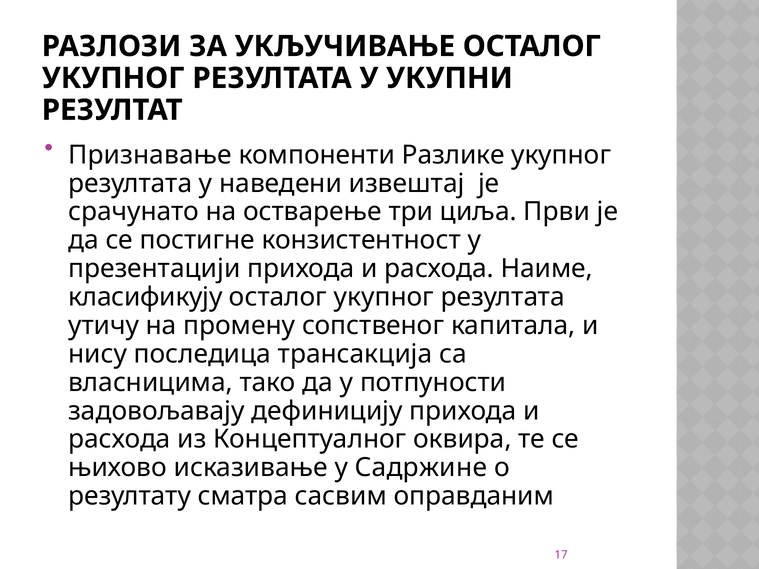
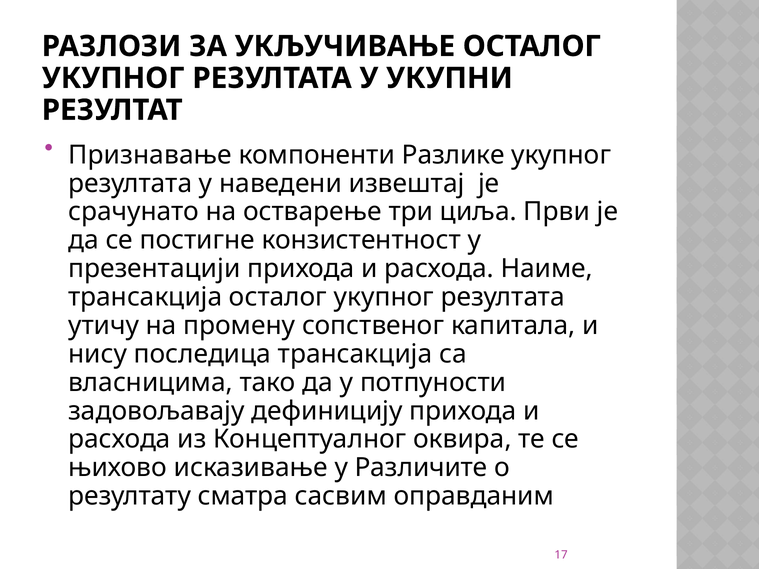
класификују at (145, 297): класификују -> трансакција
Садржине: Садржине -> Различите
